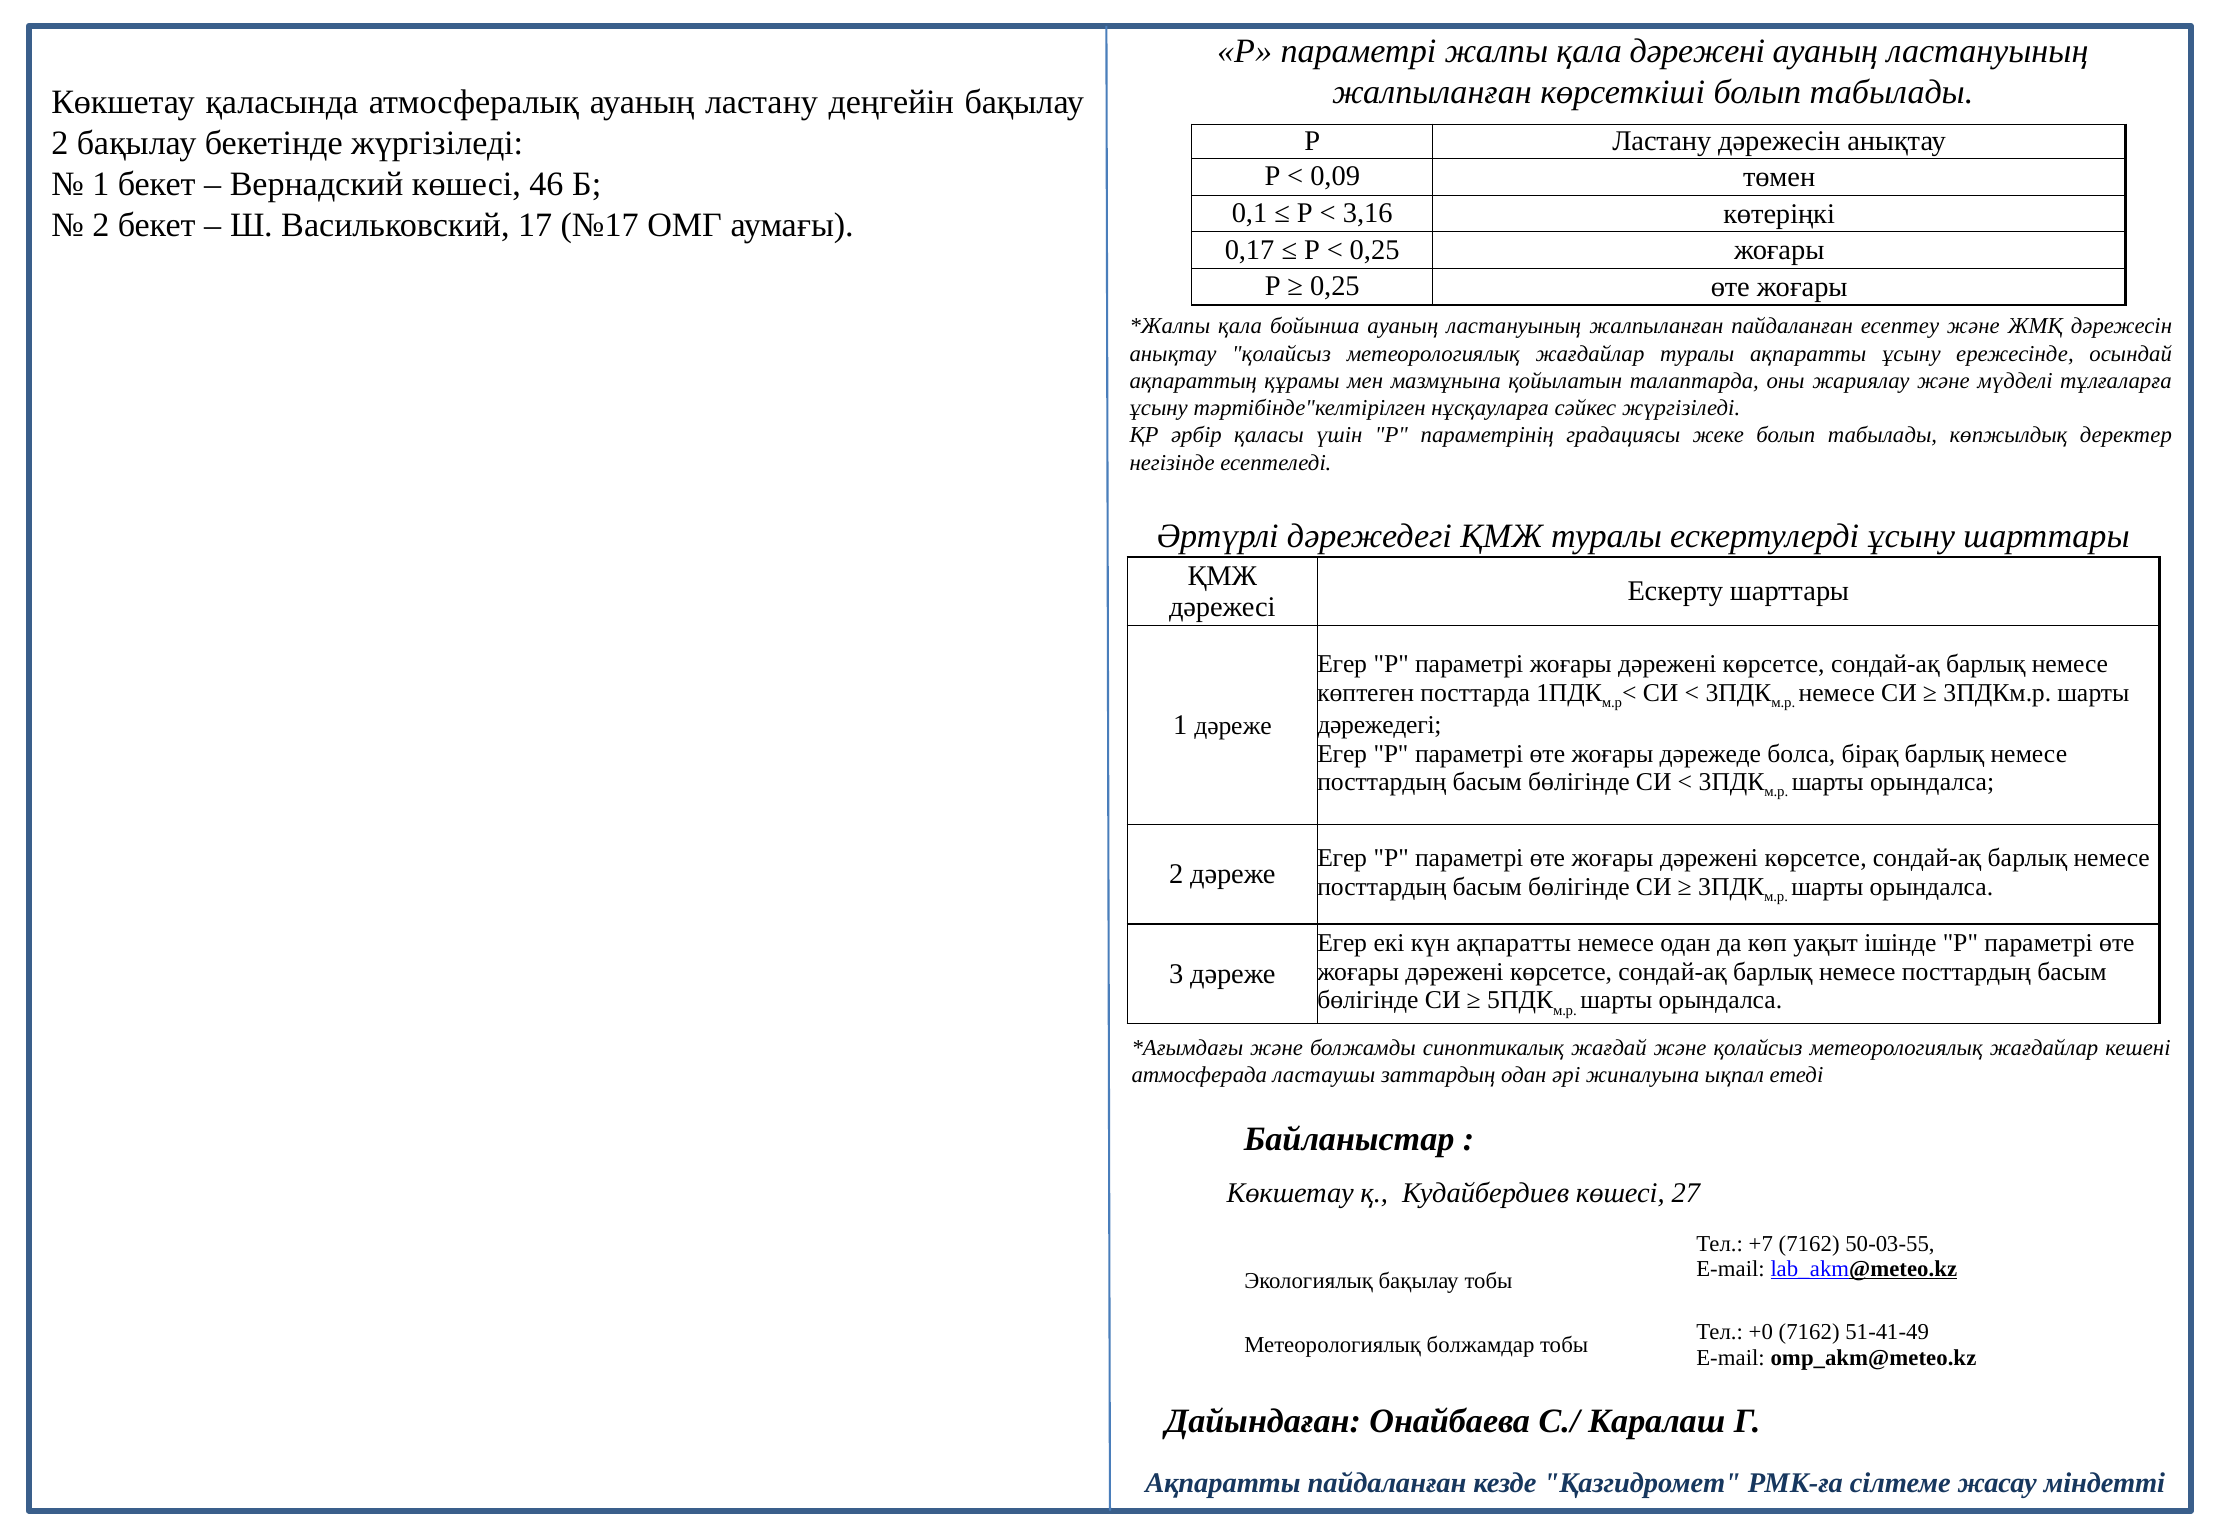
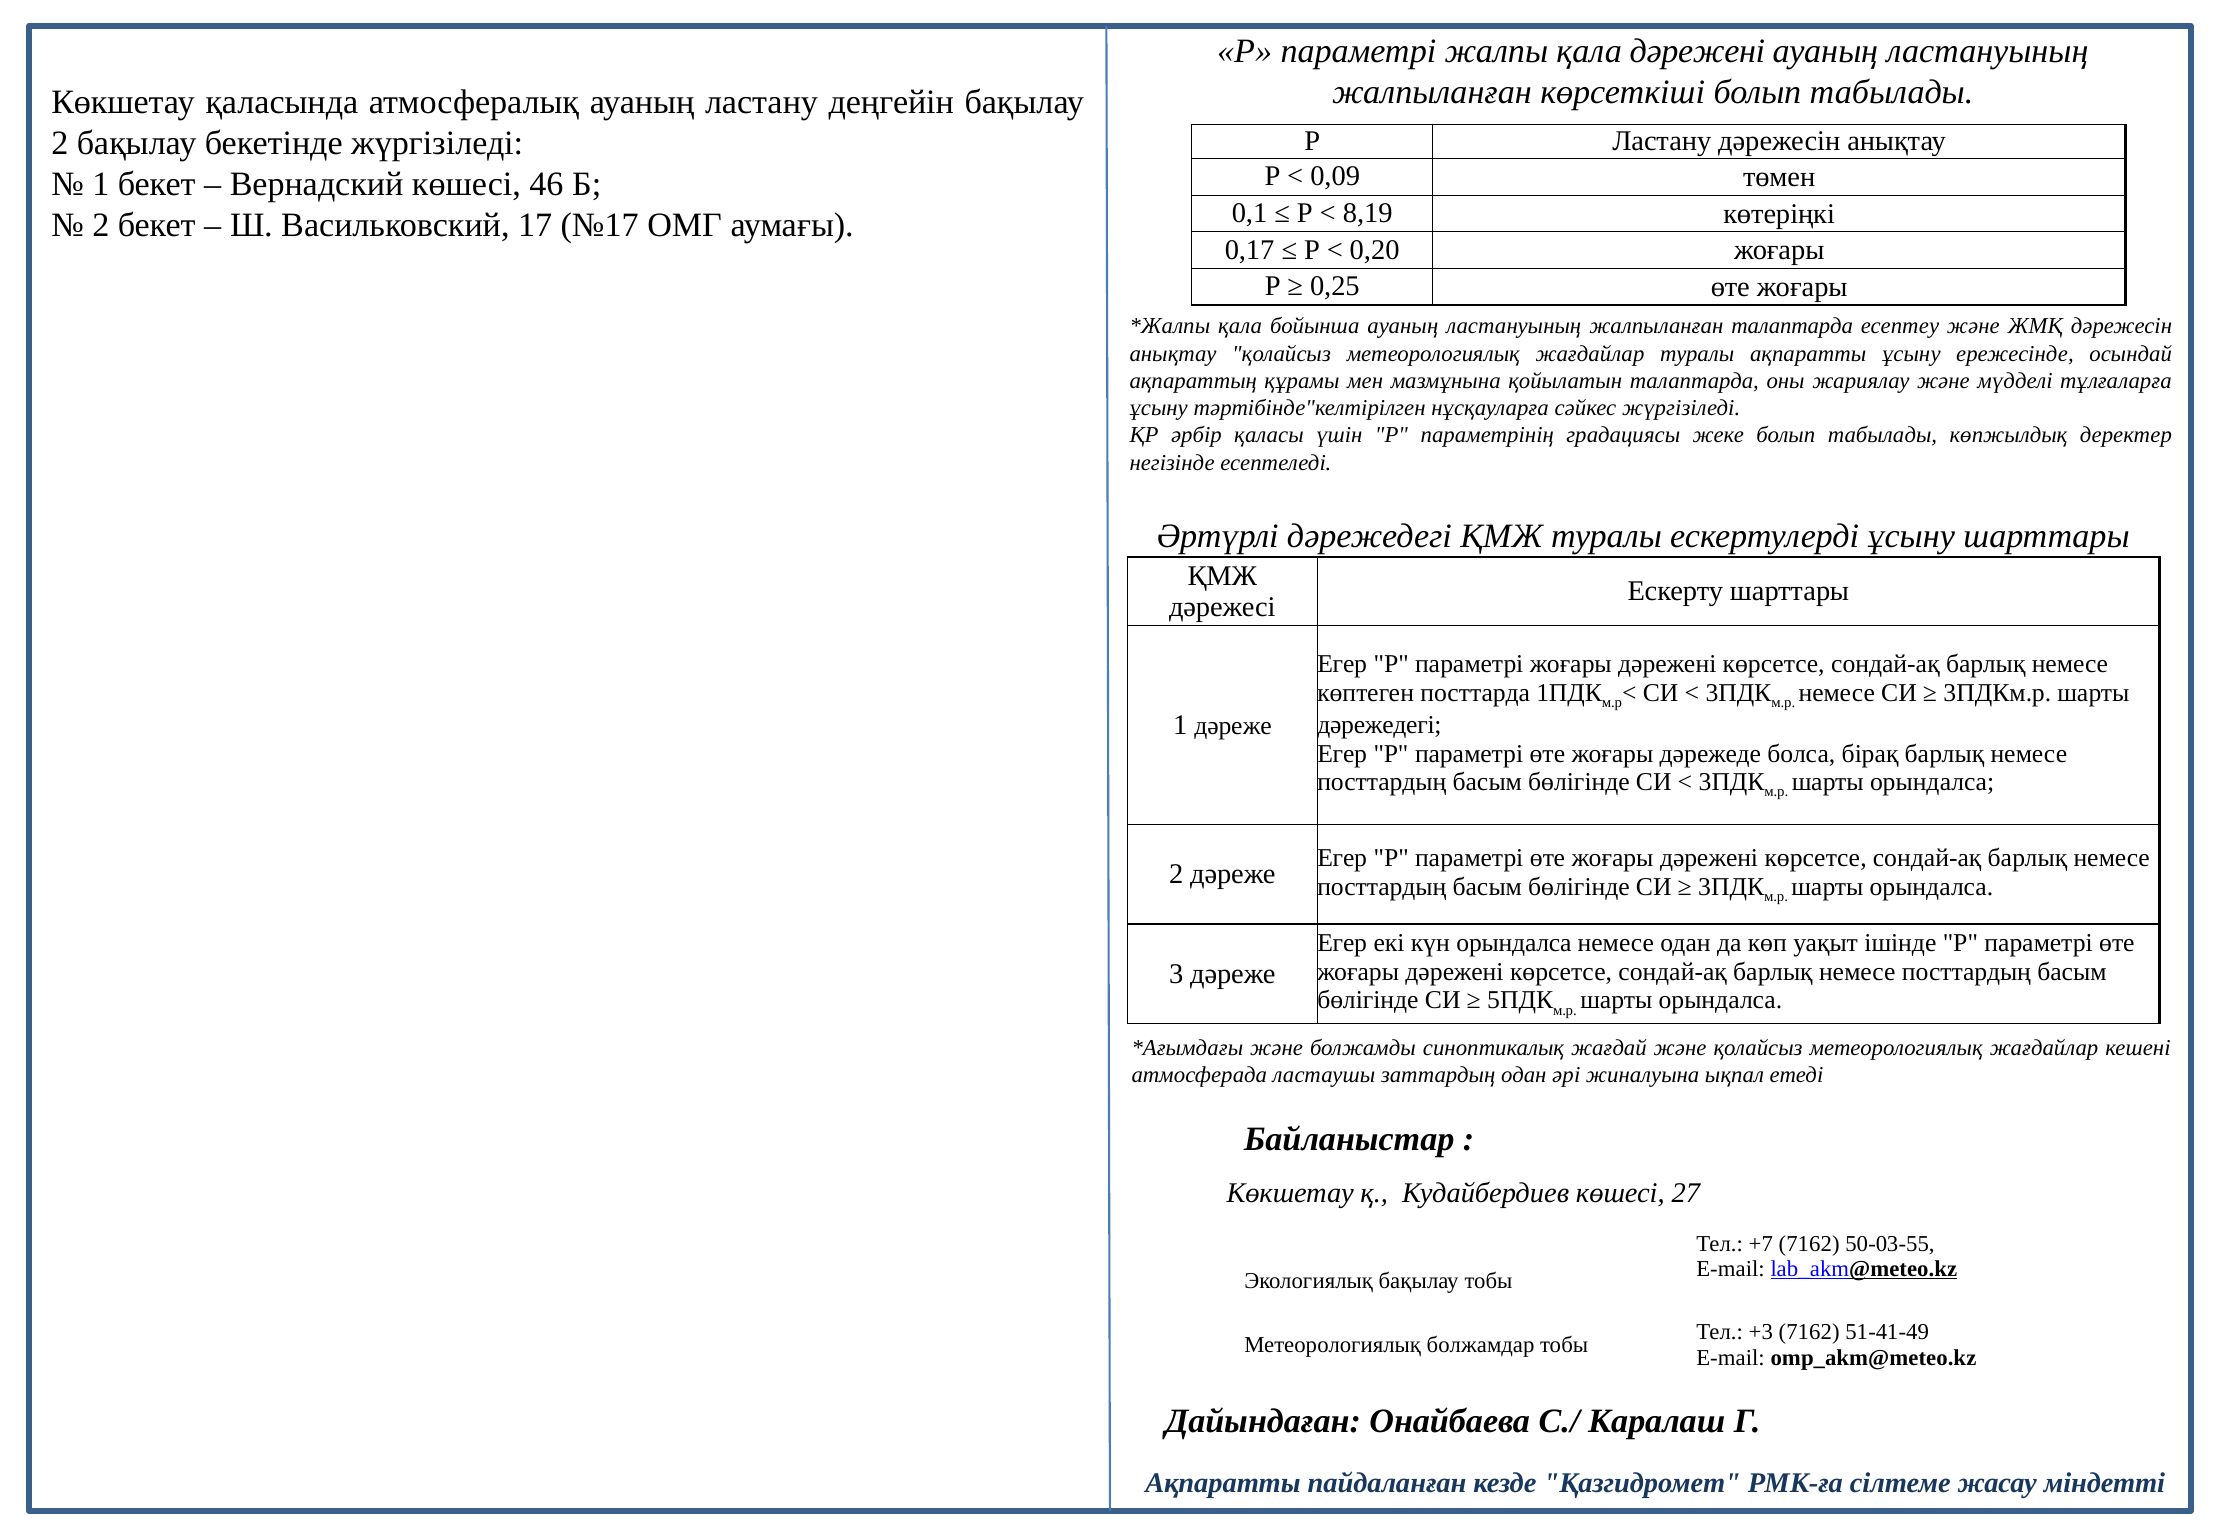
3,16: 3,16 -> 8,19
0,25 at (1375, 250): 0,25 -> 0,20
жалпыланған пайдаланған: пайдаланған -> талаптарда
күн ақпаратты: ақпаратты -> орындалса
+0: +0 -> +3
